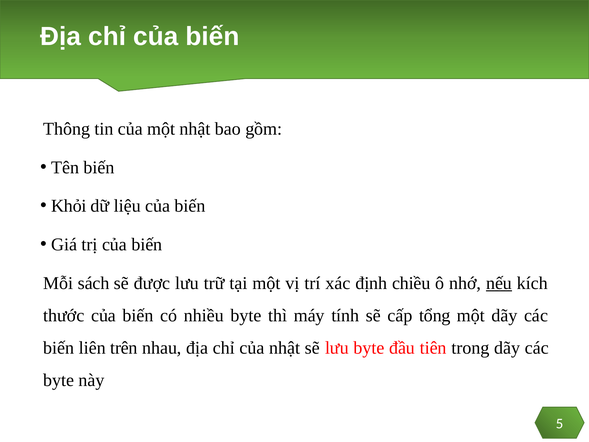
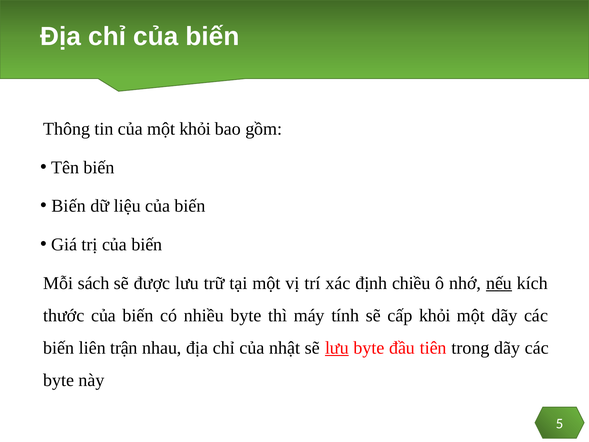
một nhật: nhật -> khỏi
Khỏi at (69, 206): Khỏi -> Biến
cấp tổng: tổng -> khỏi
trên: trên -> trận
lưu at (337, 348) underline: none -> present
